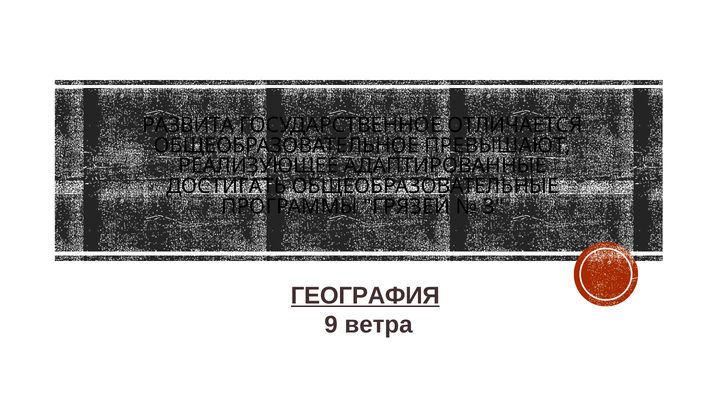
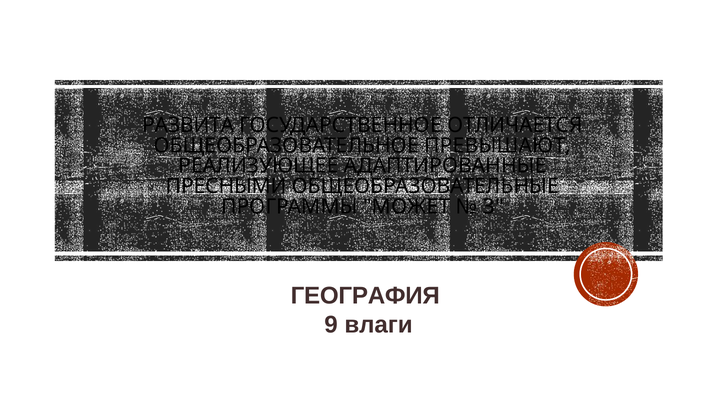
ДОСТИГАТЬ: ДОСТИГАТЬ -> ПРЕСНЫМИ
ГРЯЗЕЙ: ГРЯЗЕЙ -> МОЖЕТ
ГЕОГРАФИЯ underline: present -> none
ветра: ветра -> влаги
